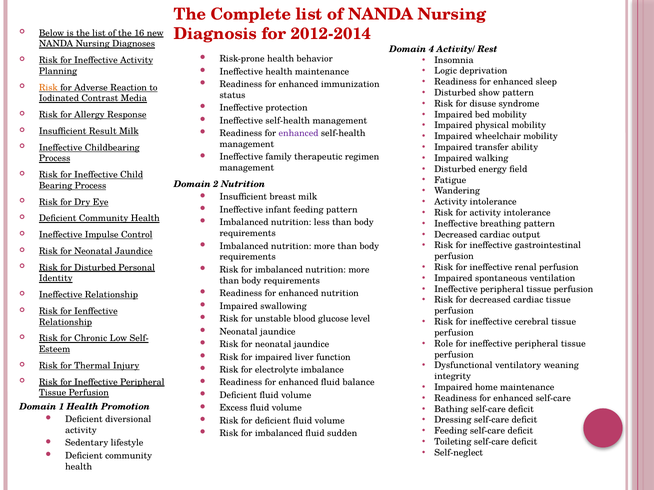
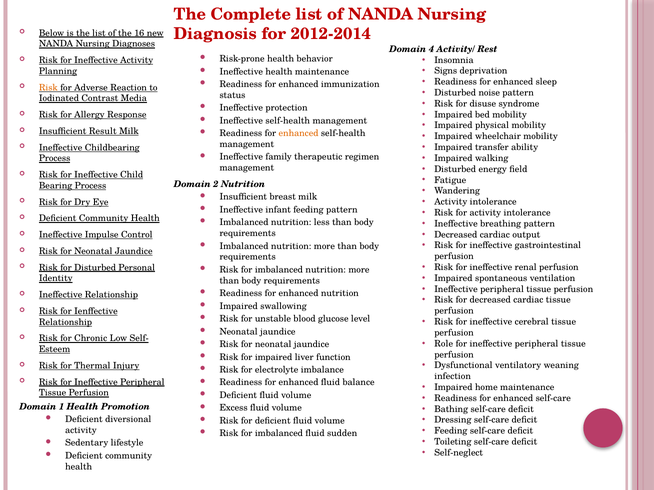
Logic: Logic -> Signs
show: show -> noise
enhanced at (299, 133) colour: purple -> orange
integrity: integrity -> infection
